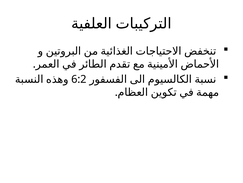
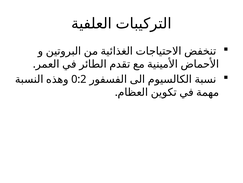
6:2: 6:2 -> 0:2
